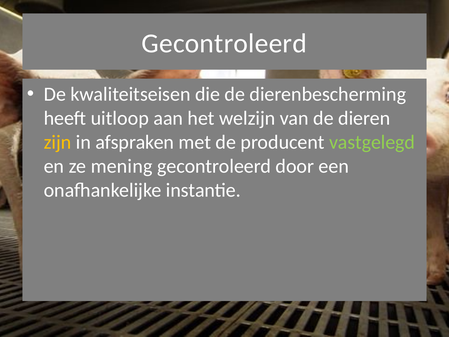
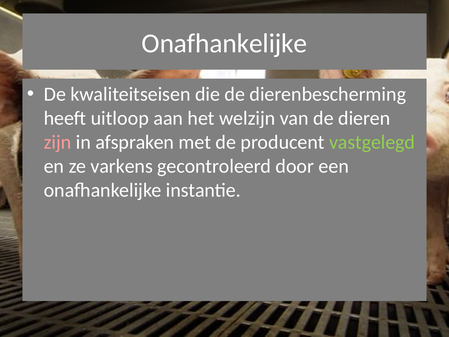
Gecontroleerd at (224, 43): Gecontroleerd -> Onafhankelijke
zijn colour: yellow -> pink
mening: mening -> varkens
